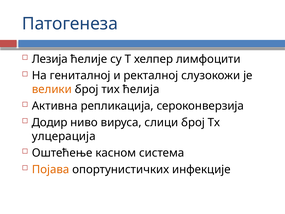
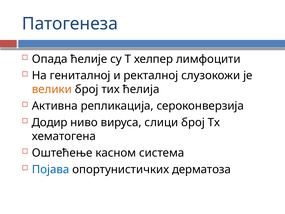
Лезија: Лезија -> Опада
улцерација: улцерација -> хематогена
Појава colour: orange -> blue
инфекције: инфекције -> дерматоза
